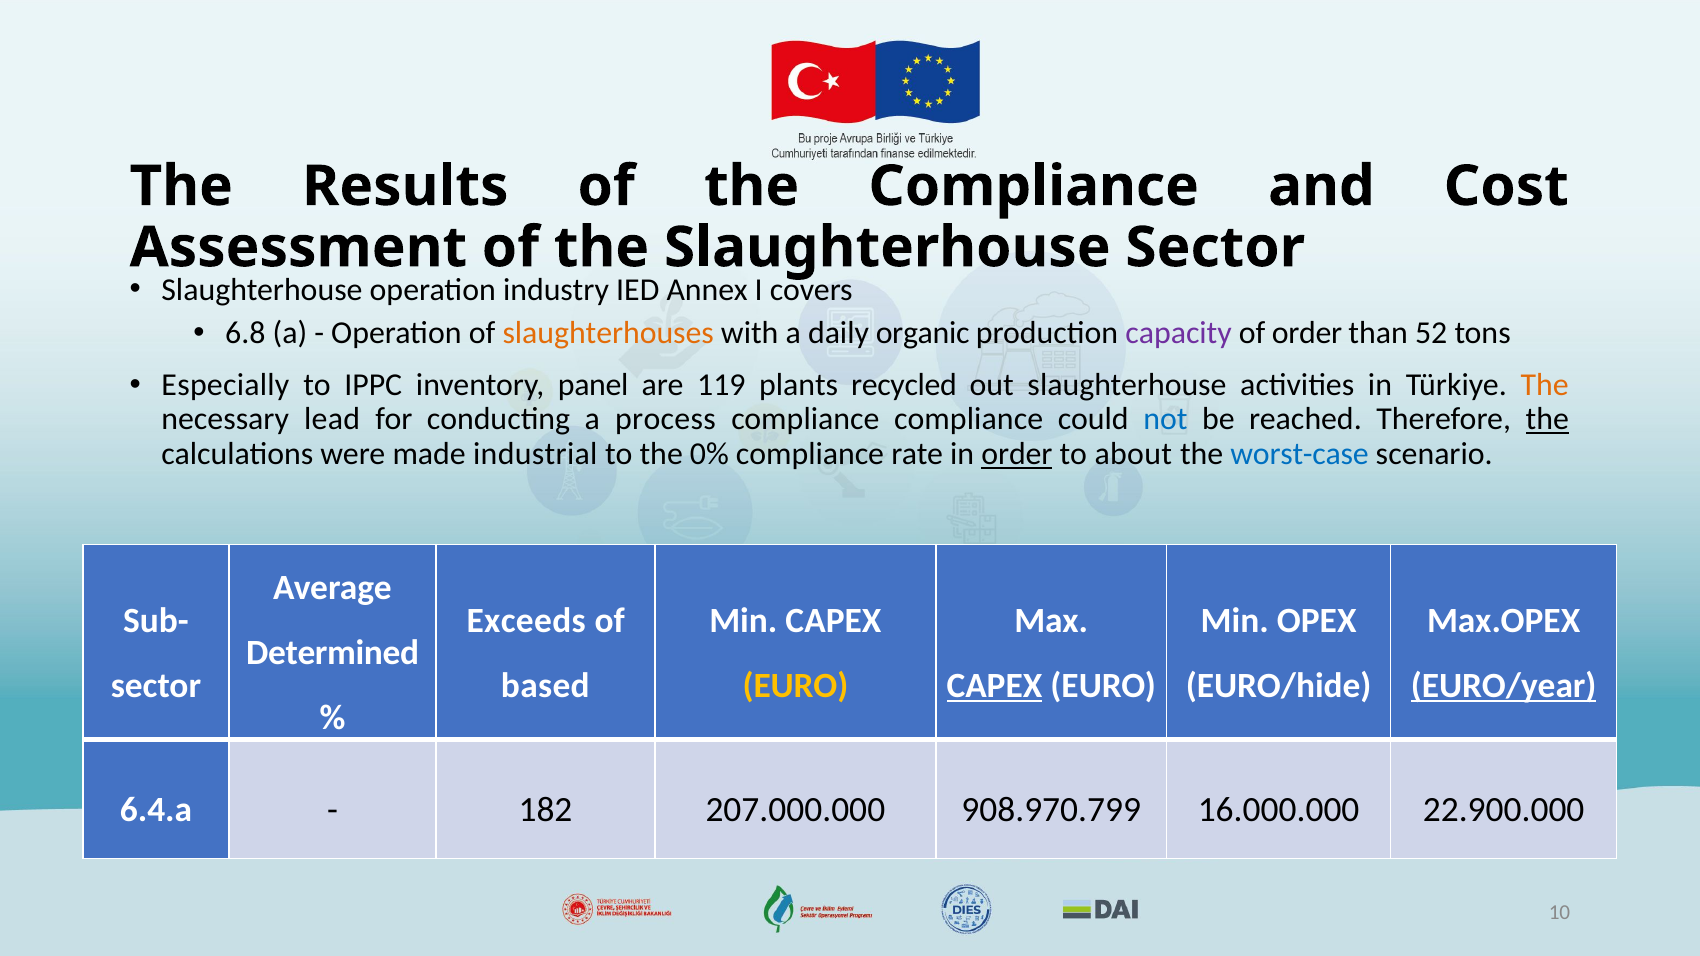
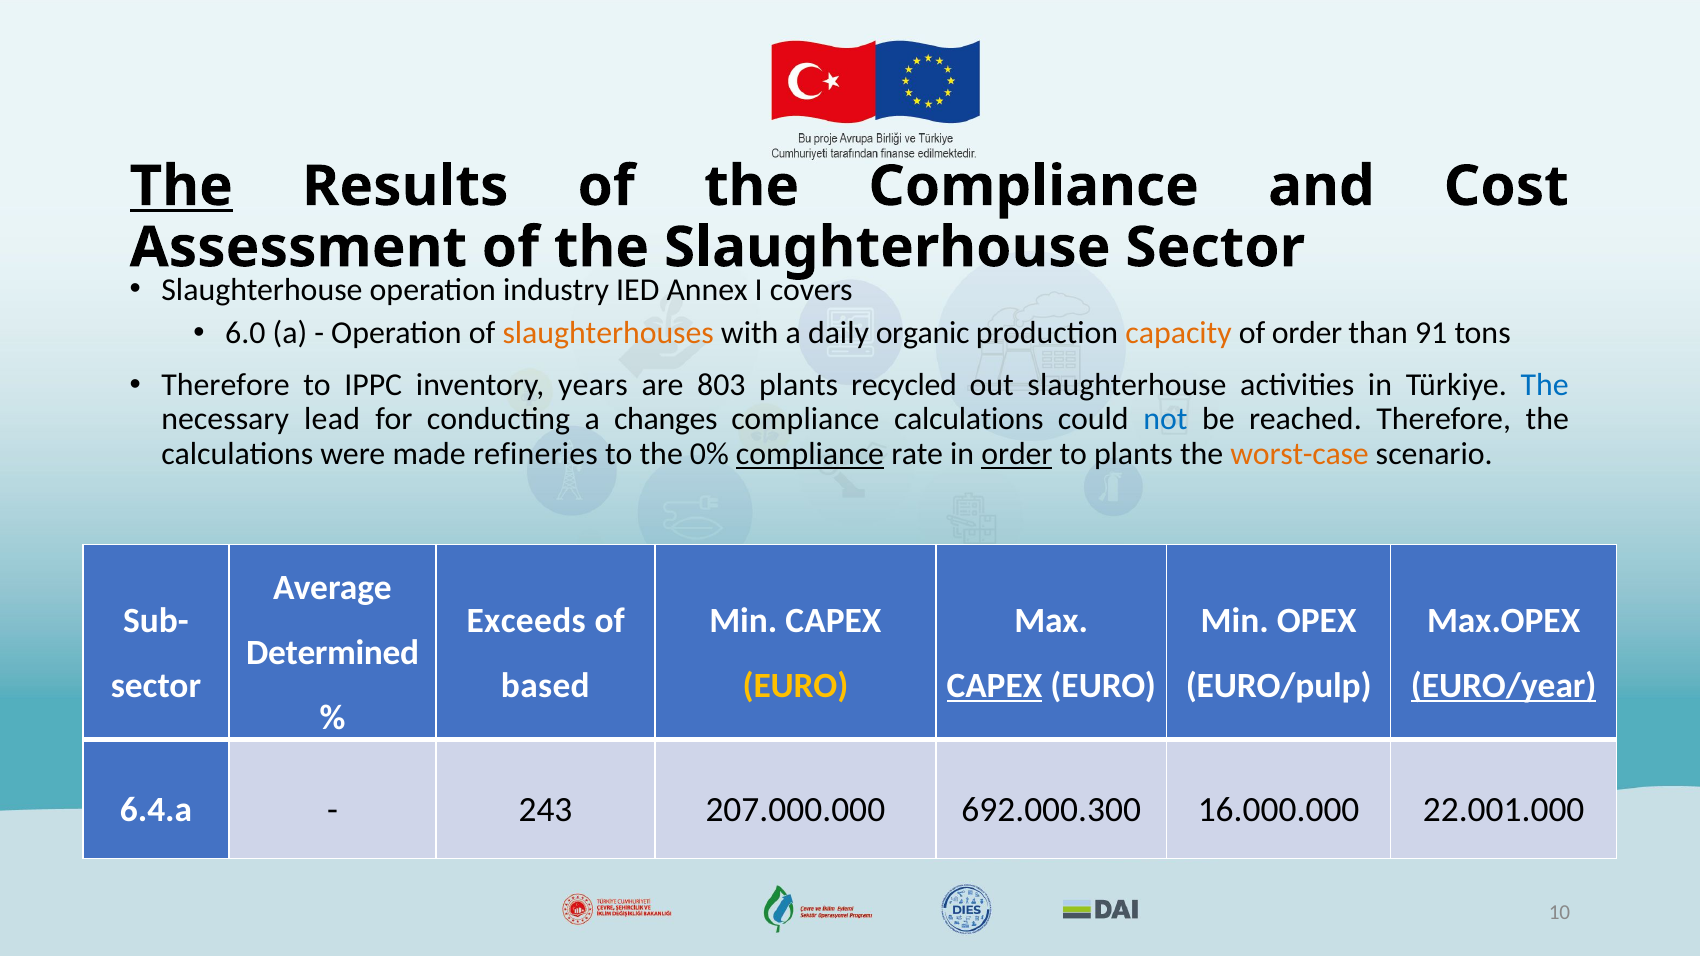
The at (181, 186) underline: none -> present
6.8: 6.8 -> 6.0
capacity colour: purple -> orange
52: 52 -> 91
Especially at (225, 385): Especially -> Therefore
panel: panel -> years
119: 119 -> 803
The at (1545, 385) colour: orange -> blue
process: process -> changes
compliance compliance: compliance -> calculations
the at (1547, 420) underline: present -> none
industrial: industrial -> refineries
compliance at (810, 454) underline: none -> present
to about: about -> plants
worst-case colour: blue -> orange
EURO/hide: EURO/hide -> EURO/pulp
182: 182 -> 243
908.970.799: 908.970.799 -> 692.000.300
22.900.000: 22.900.000 -> 22.001.000
